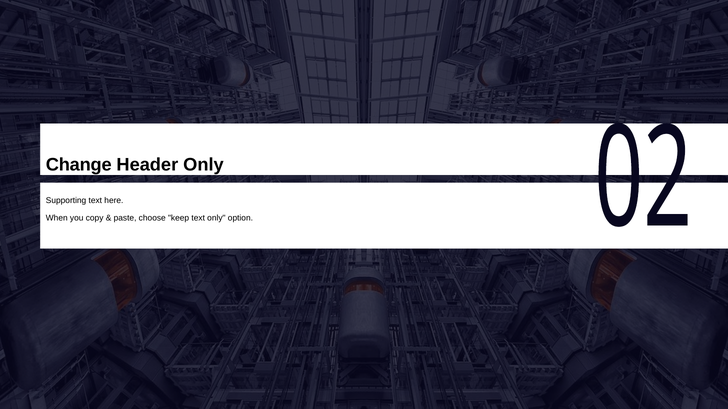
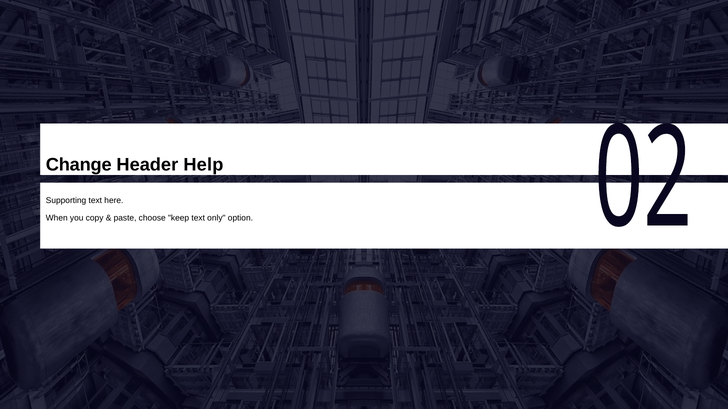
Header Only: Only -> Help
